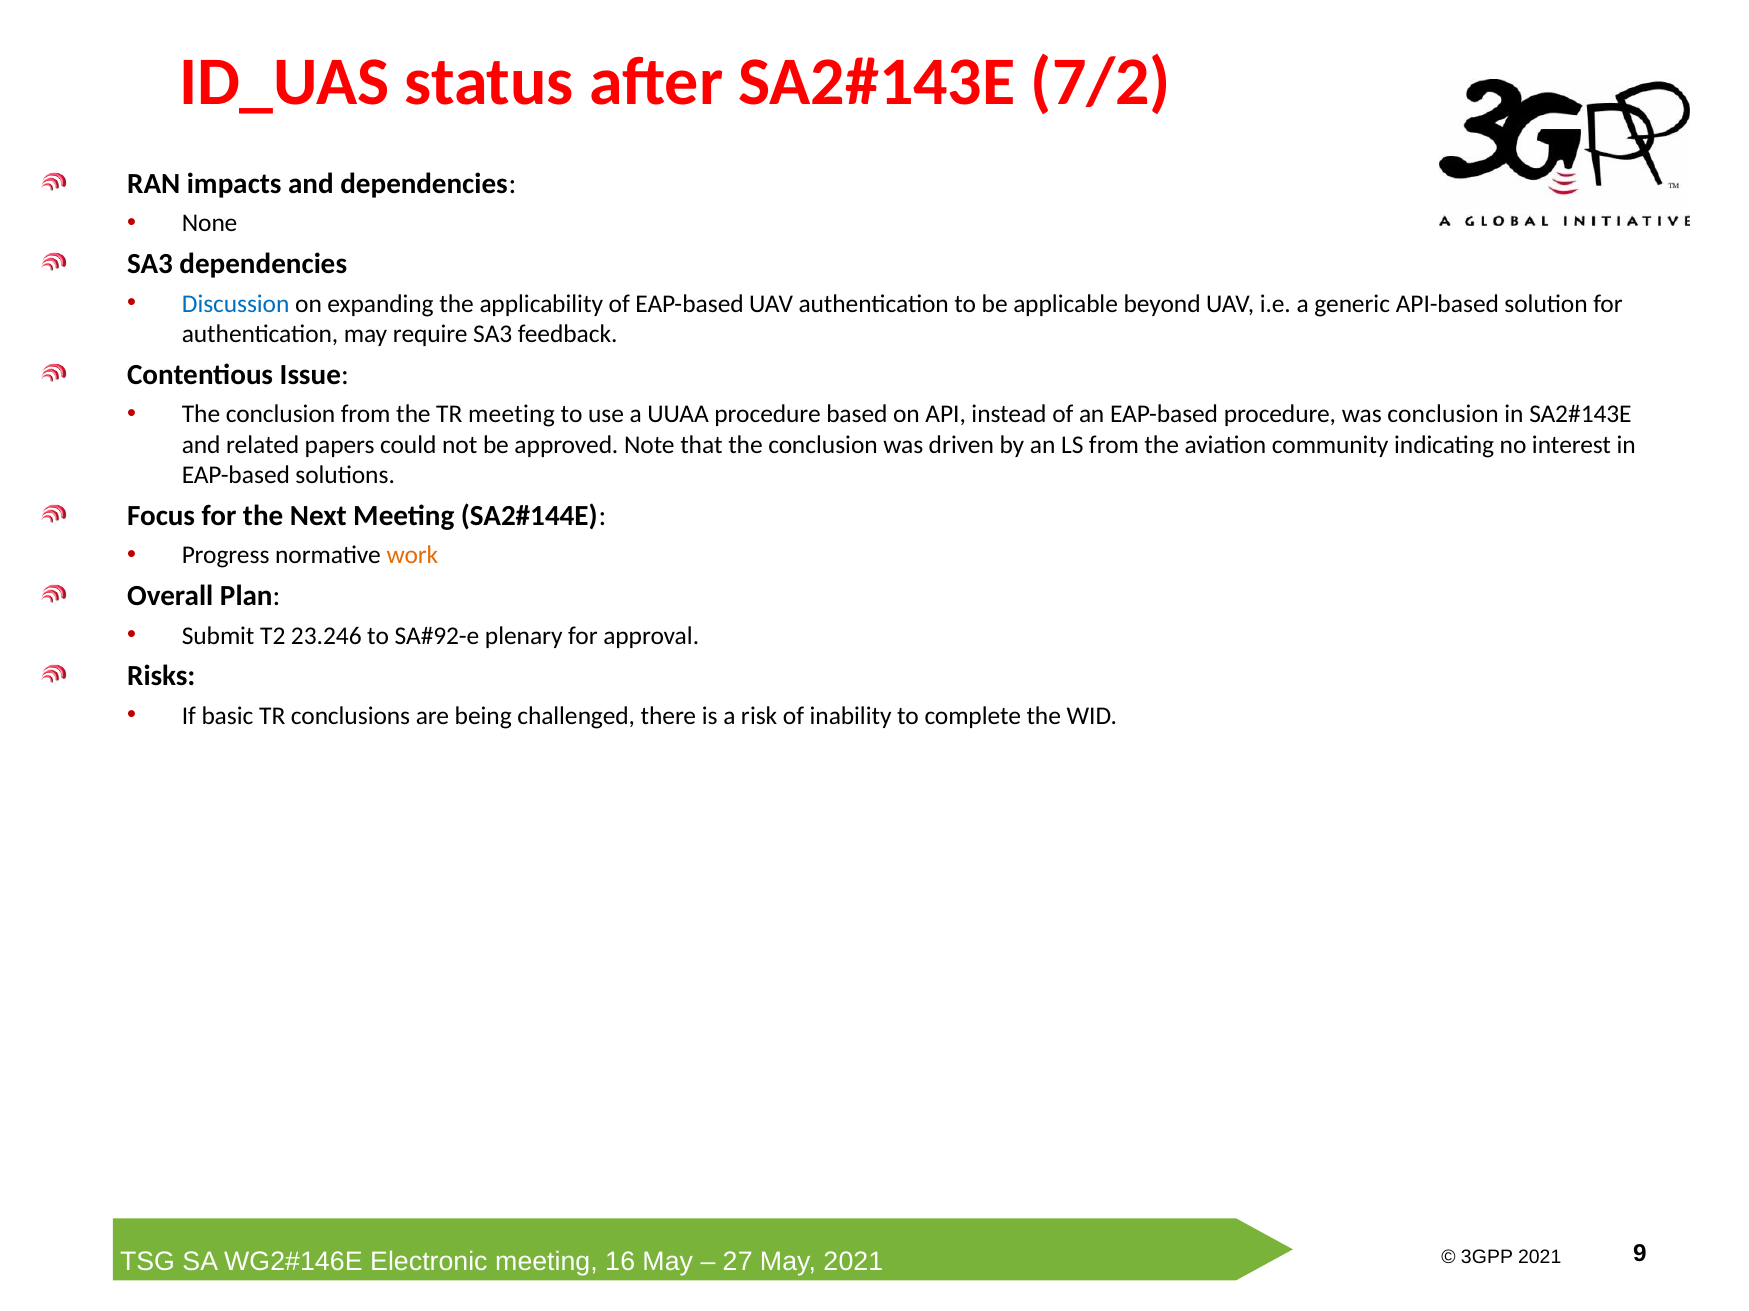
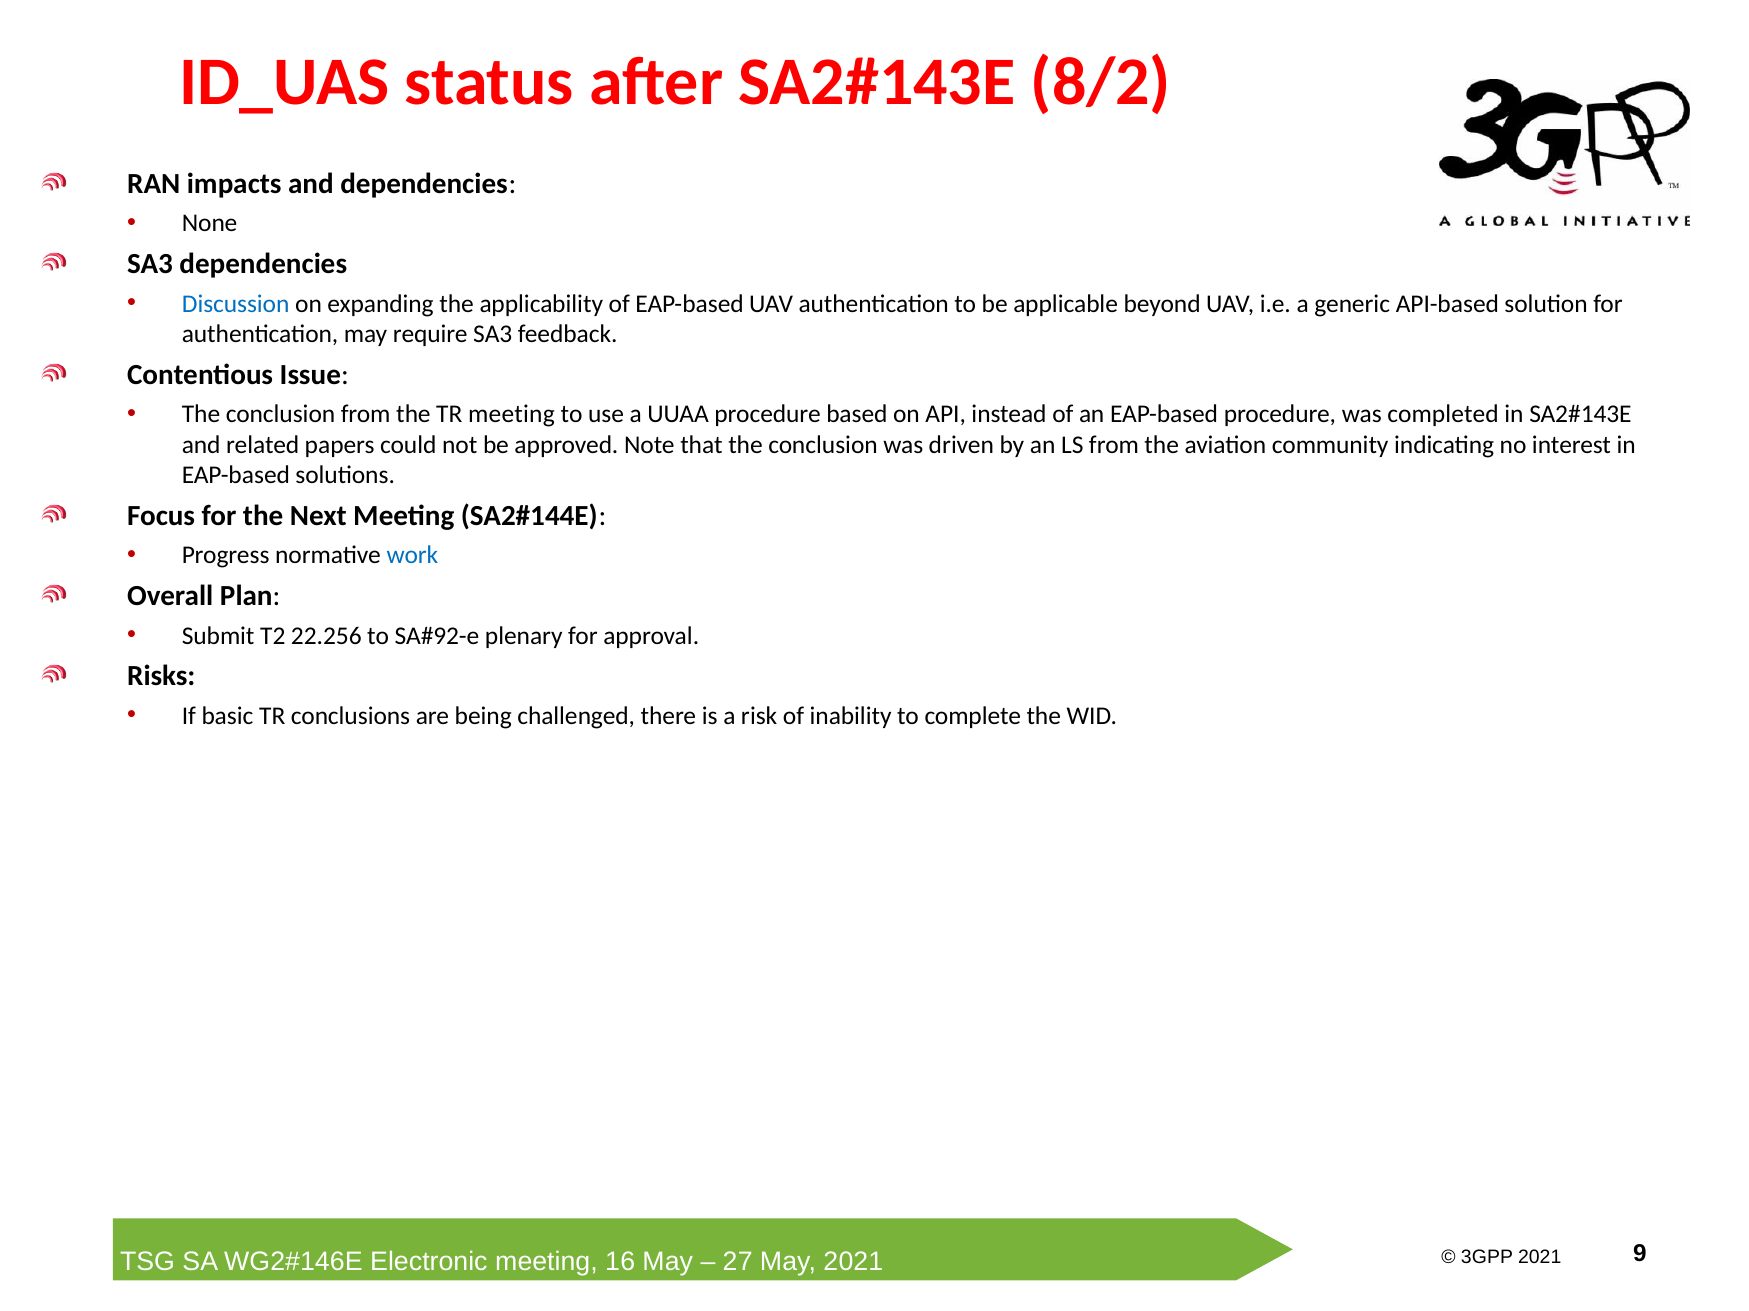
7/2: 7/2 -> 8/2
was conclusion: conclusion -> completed
work colour: orange -> blue
23.246: 23.246 -> 22.256
